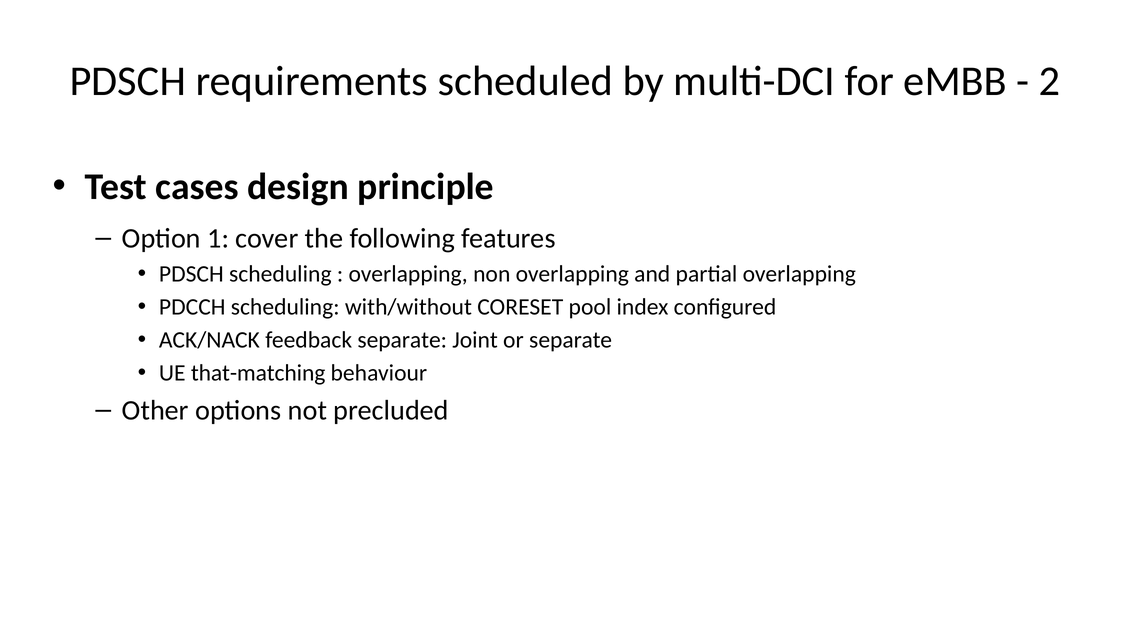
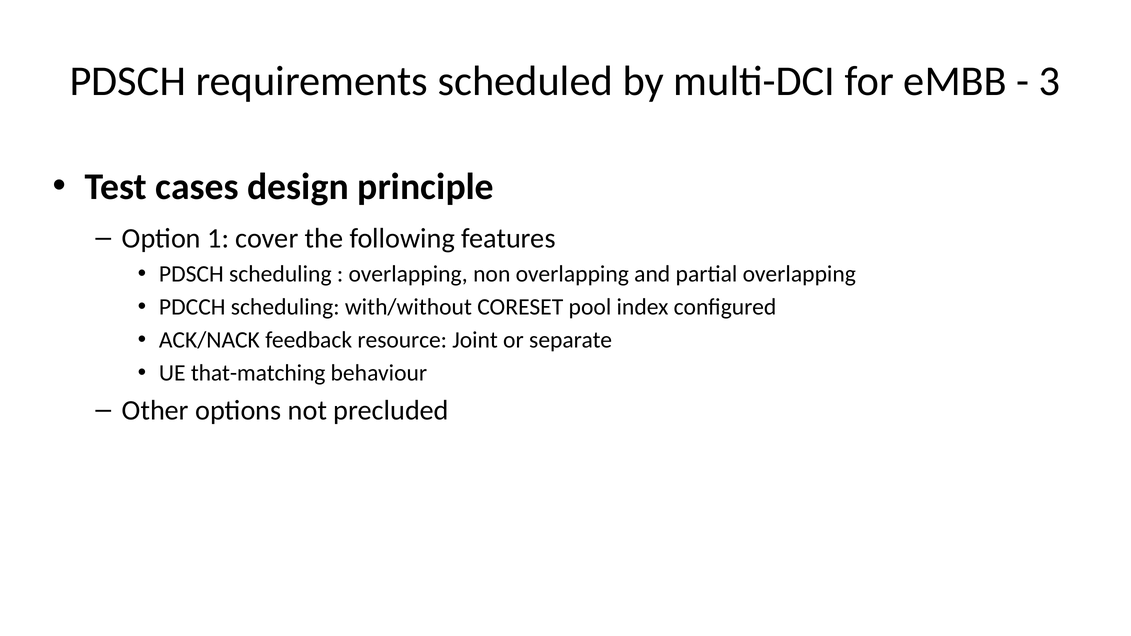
2: 2 -> 3
feedback separate: separate -> resource
